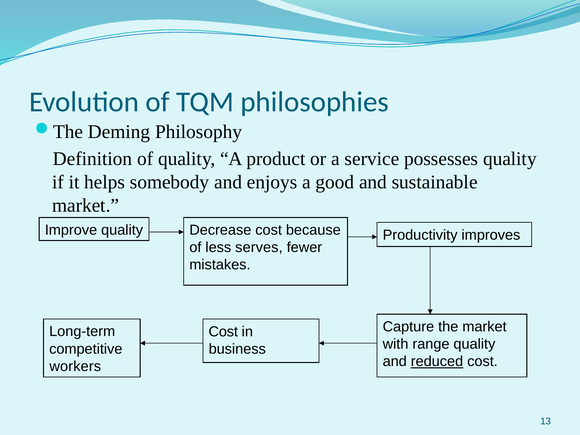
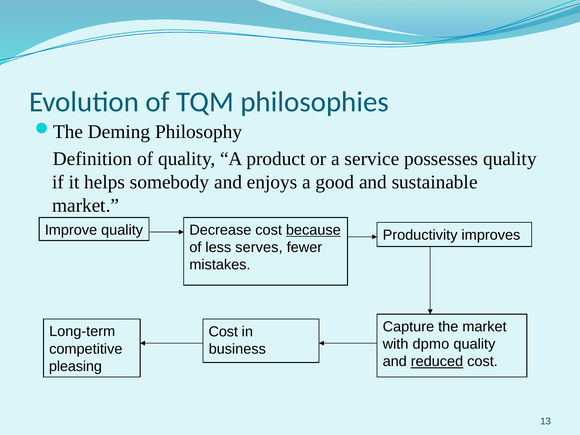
because underline: none -> present
range: range -> dpmo
workers: workers -> pleasing
